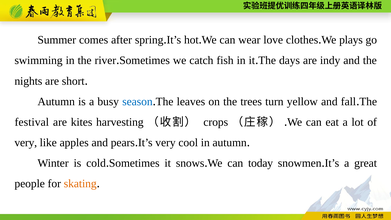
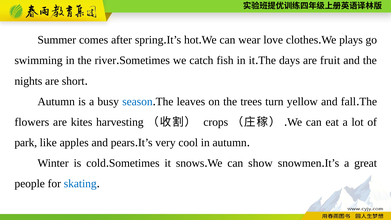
indy: indy -> fruit
festival: festival -> flowers
very at (26, 143): very -> park
today: today -> show
skating colour: orange -> blue
